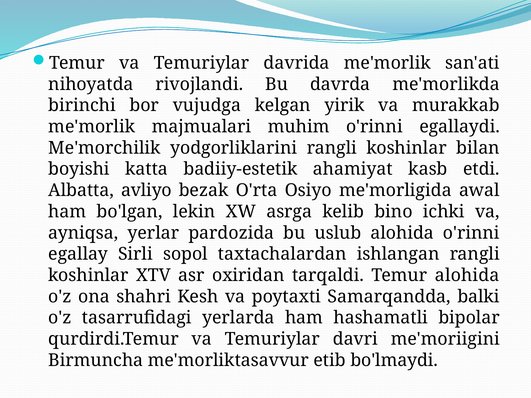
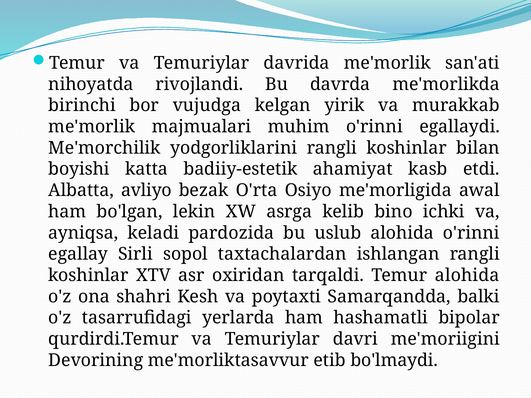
yerlar: yerlar -> keladi
Birmuncha: Birmuncha -> Devorining
